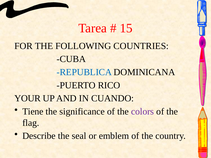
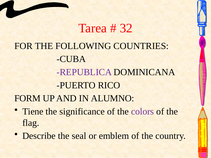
15: 15 -> 32
REPUBLICA colour: blue -> purple
YOUR: YOUR -> FORM
CUANDO: CUANDO -> ALUMNO
